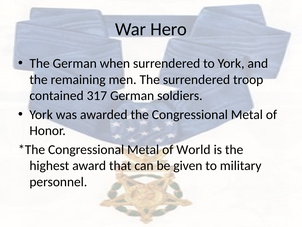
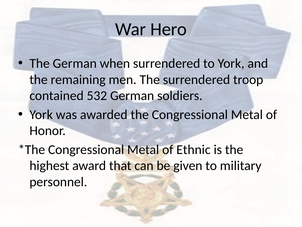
317: 317 -> 532
World: World -> Ethnic
